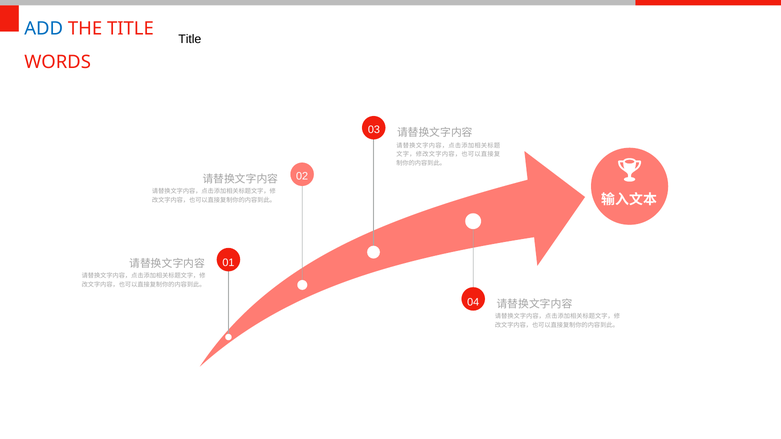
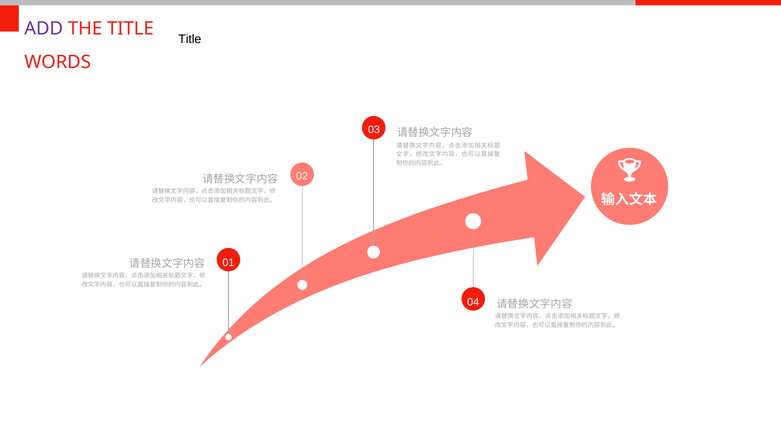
ADD at (44, 29) colour: blue -> purple
